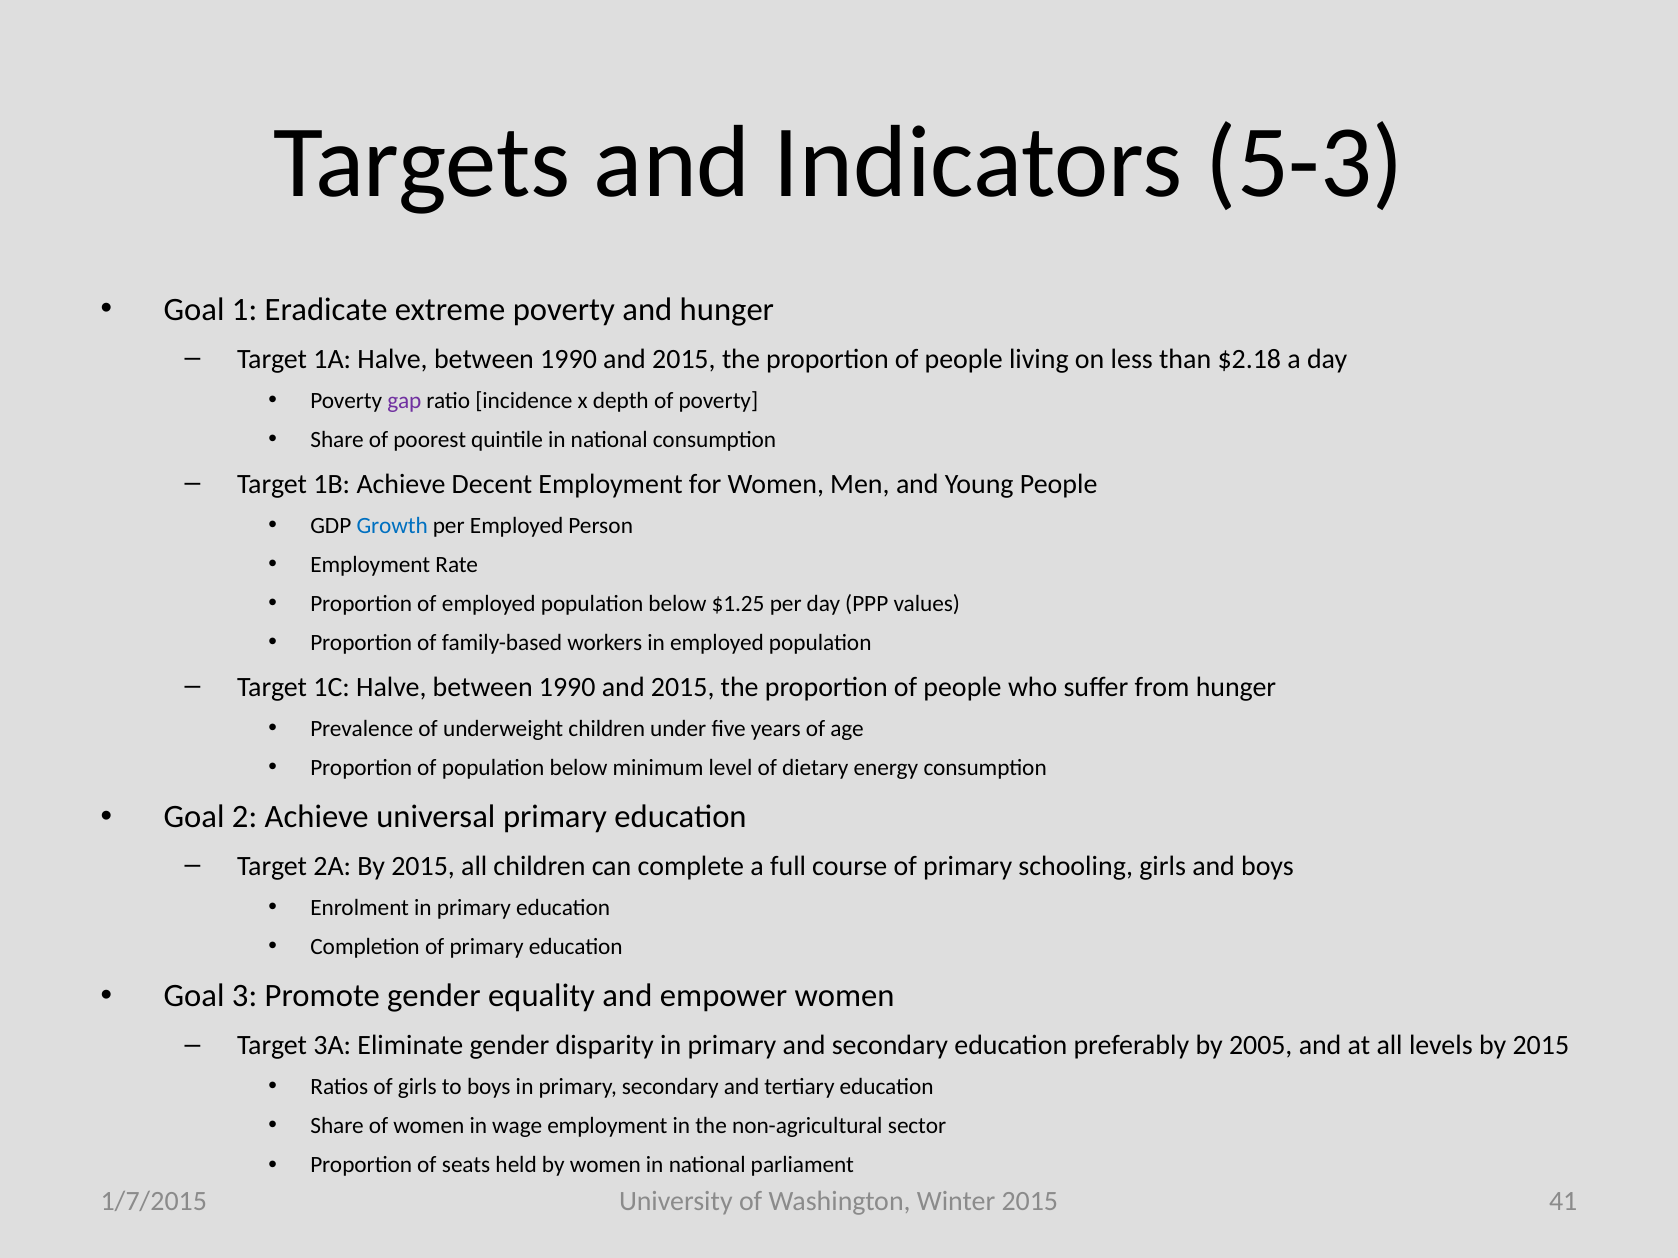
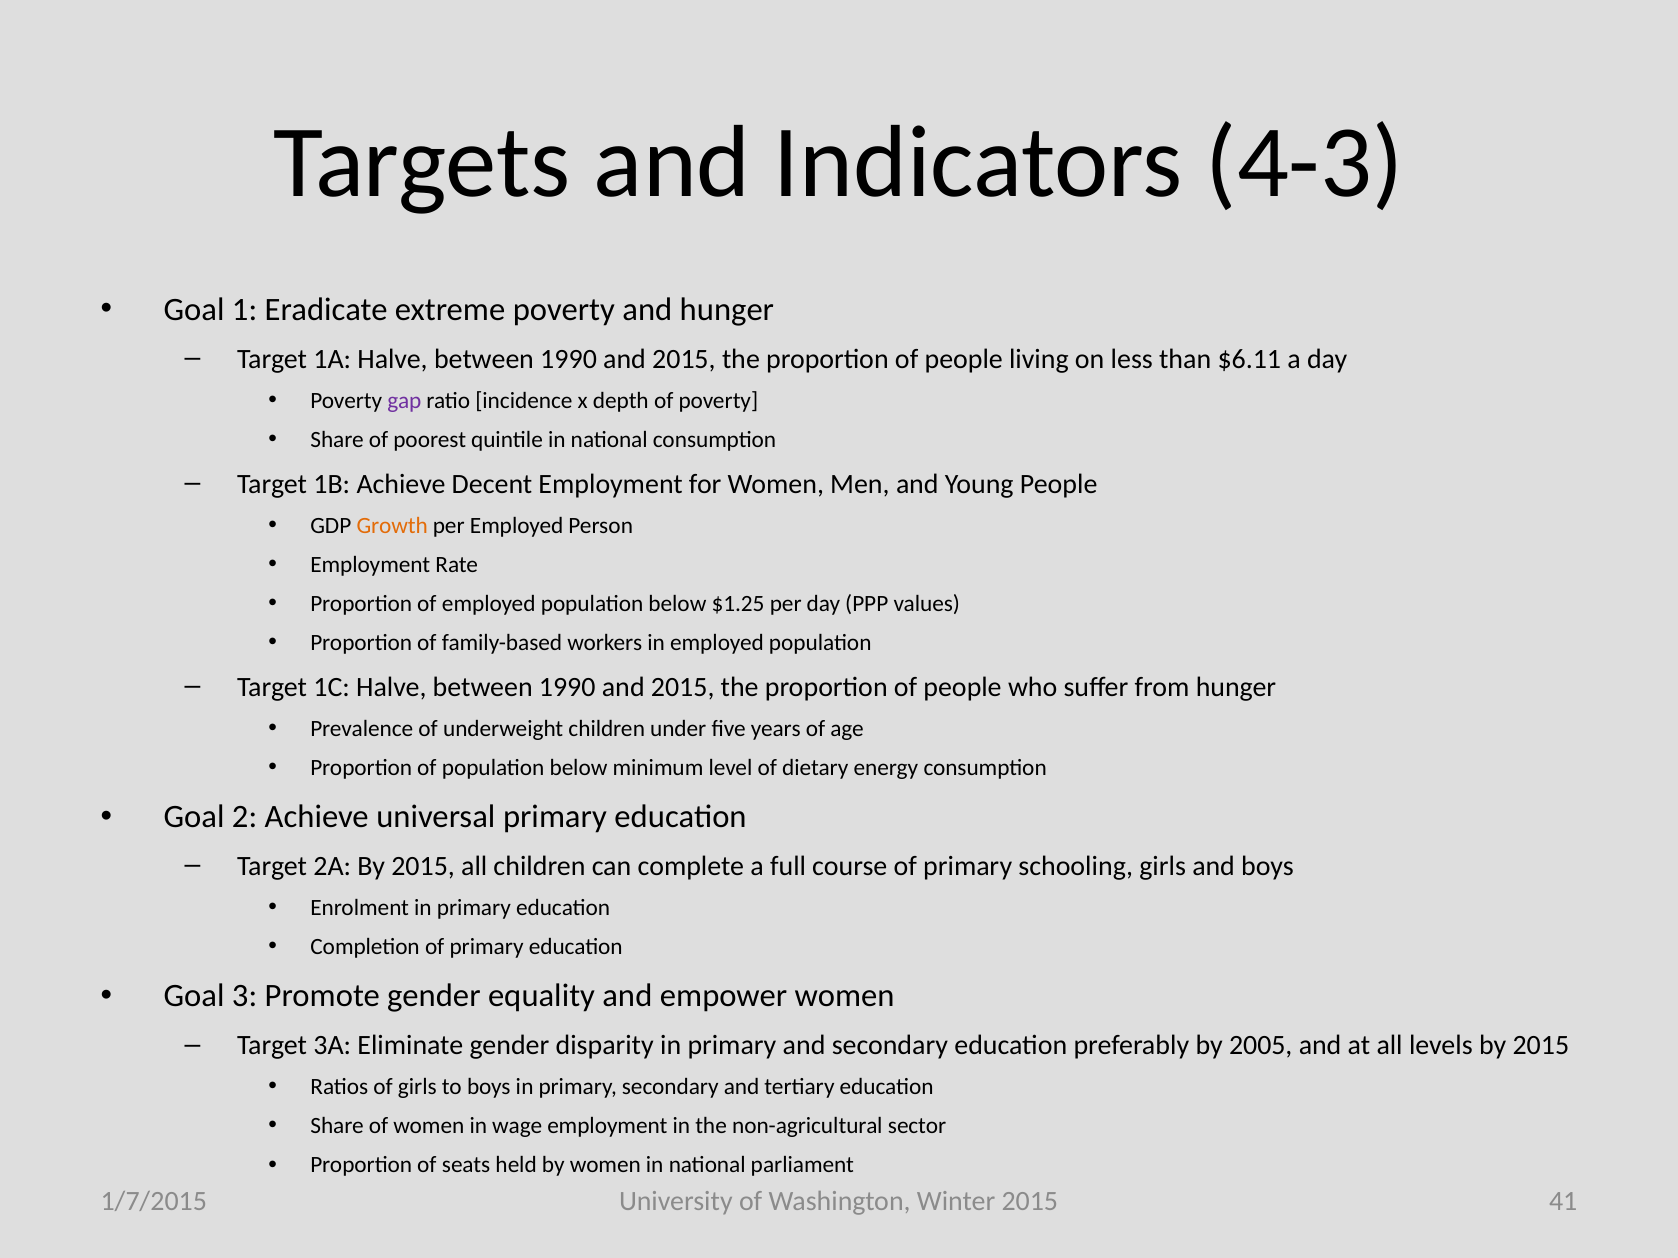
5-3: 5-3 -> 4-3
$2.18: $2.18 -> $6.11
Growth colour: blue -> orange
